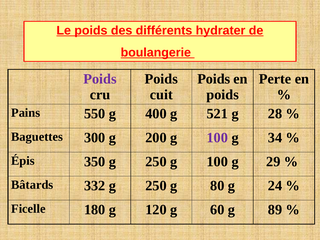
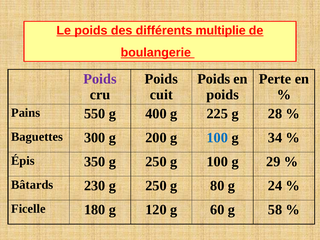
hydrater: hydrater -> multiplie
521: 521 -> 225
100 at (217, 138) colour: purple -> blue
332: 332 -> 230
89: 89 -> 58
